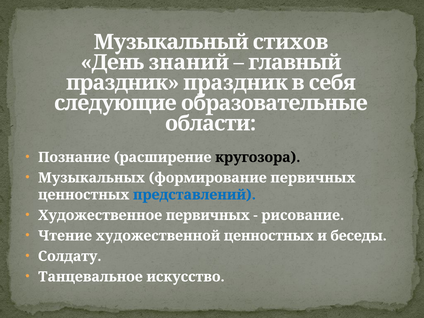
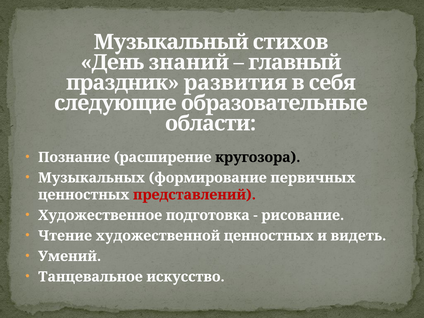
праздник праздник: праздник -> развития
представлений colour: blue -> red
Художественное первичных: первичных -> подготовка
беседы: беседы -> видеть
Солдату: Солдату -> Умений
